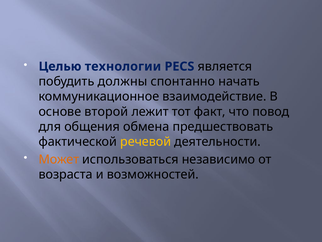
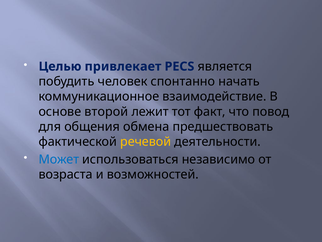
технологии: технологии -> привлекает
должны: должны -> человек
Может colour: orange -> blue
